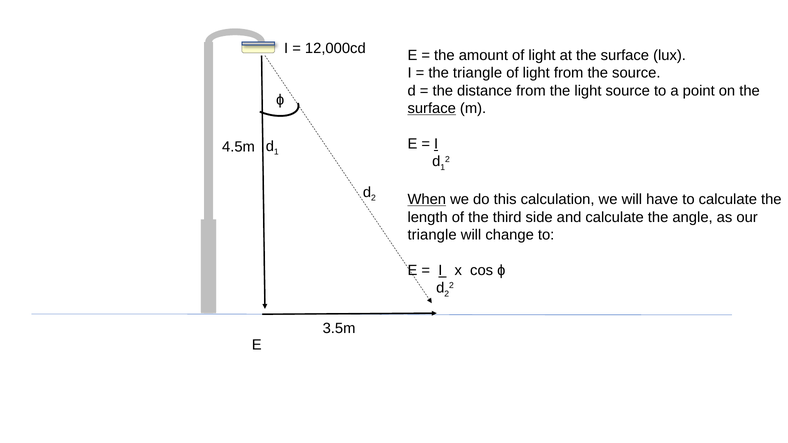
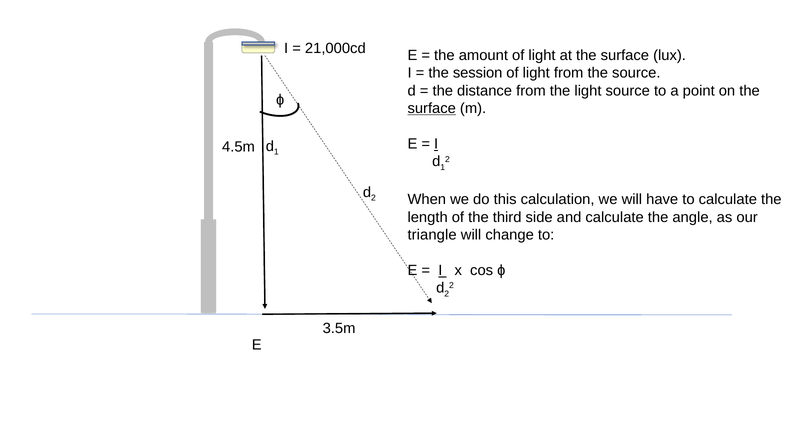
12,000cd: 12,000cd -> 21,000cd
the triangle: triangle -> session
When underline: present -> none
